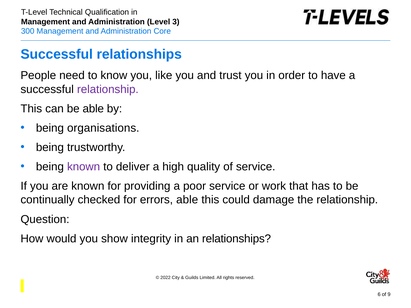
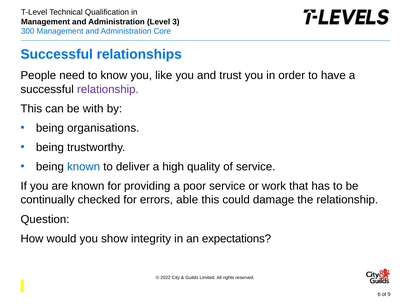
be able: able -> with
known at (84, 167) colour: purple -> blue
an relationships: relationships -> expectations
